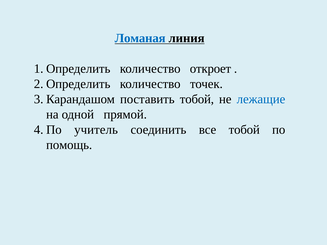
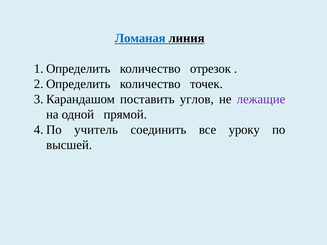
откроет: откроет -> отрезок
поставить тобой: тобой -> углов
лежащие colour: blue -> purple
все тобой: тобой -> уроку
помощь: помощь -> высшей
